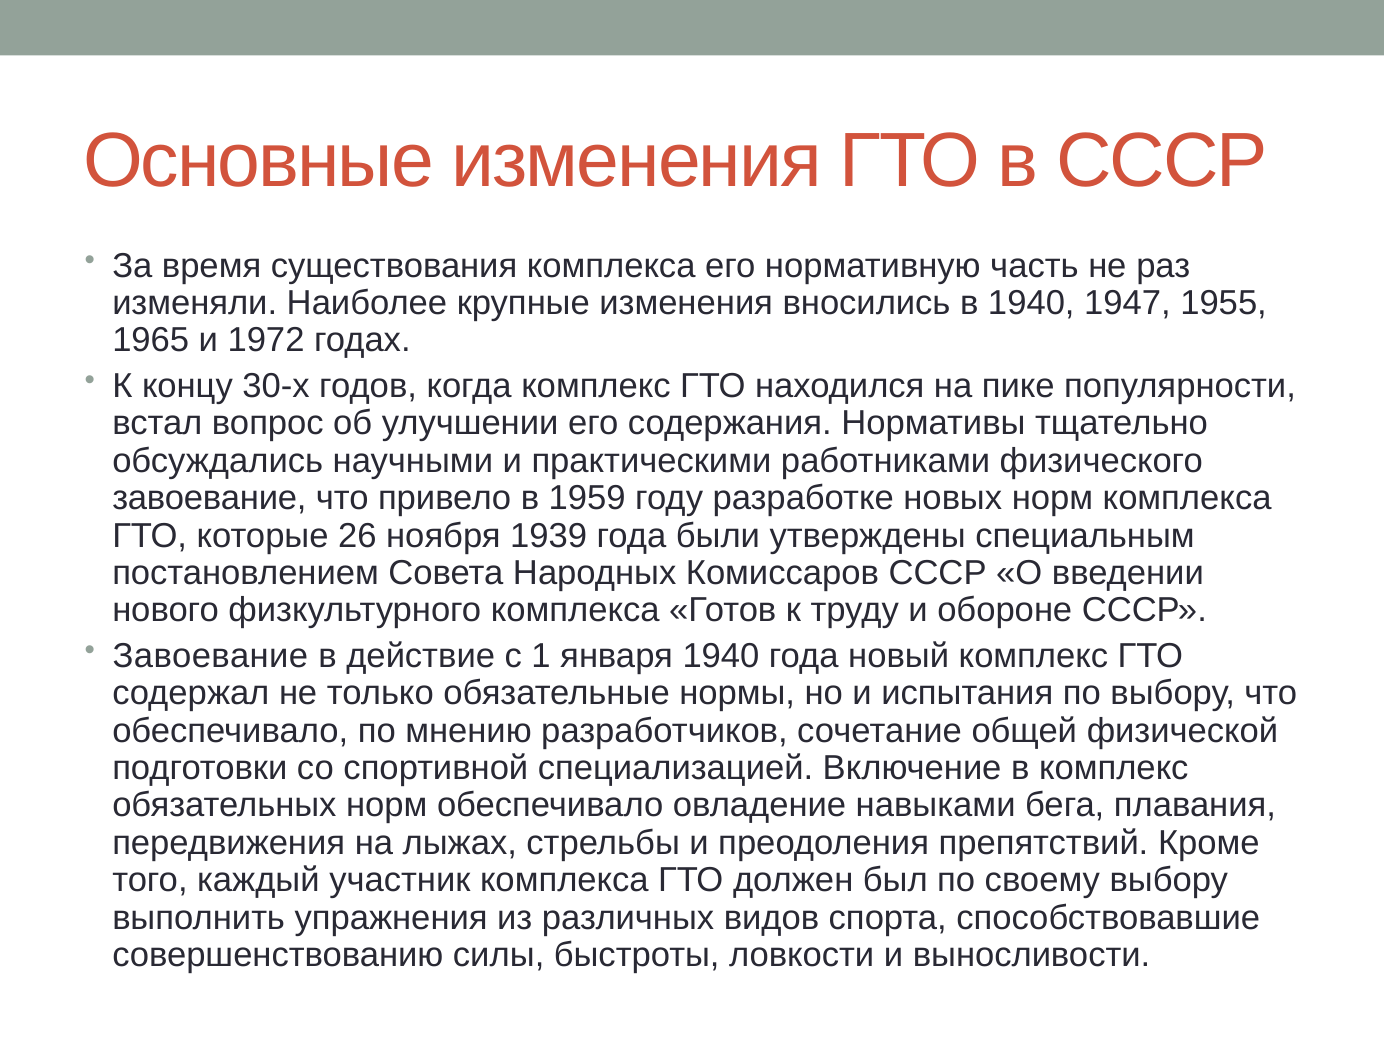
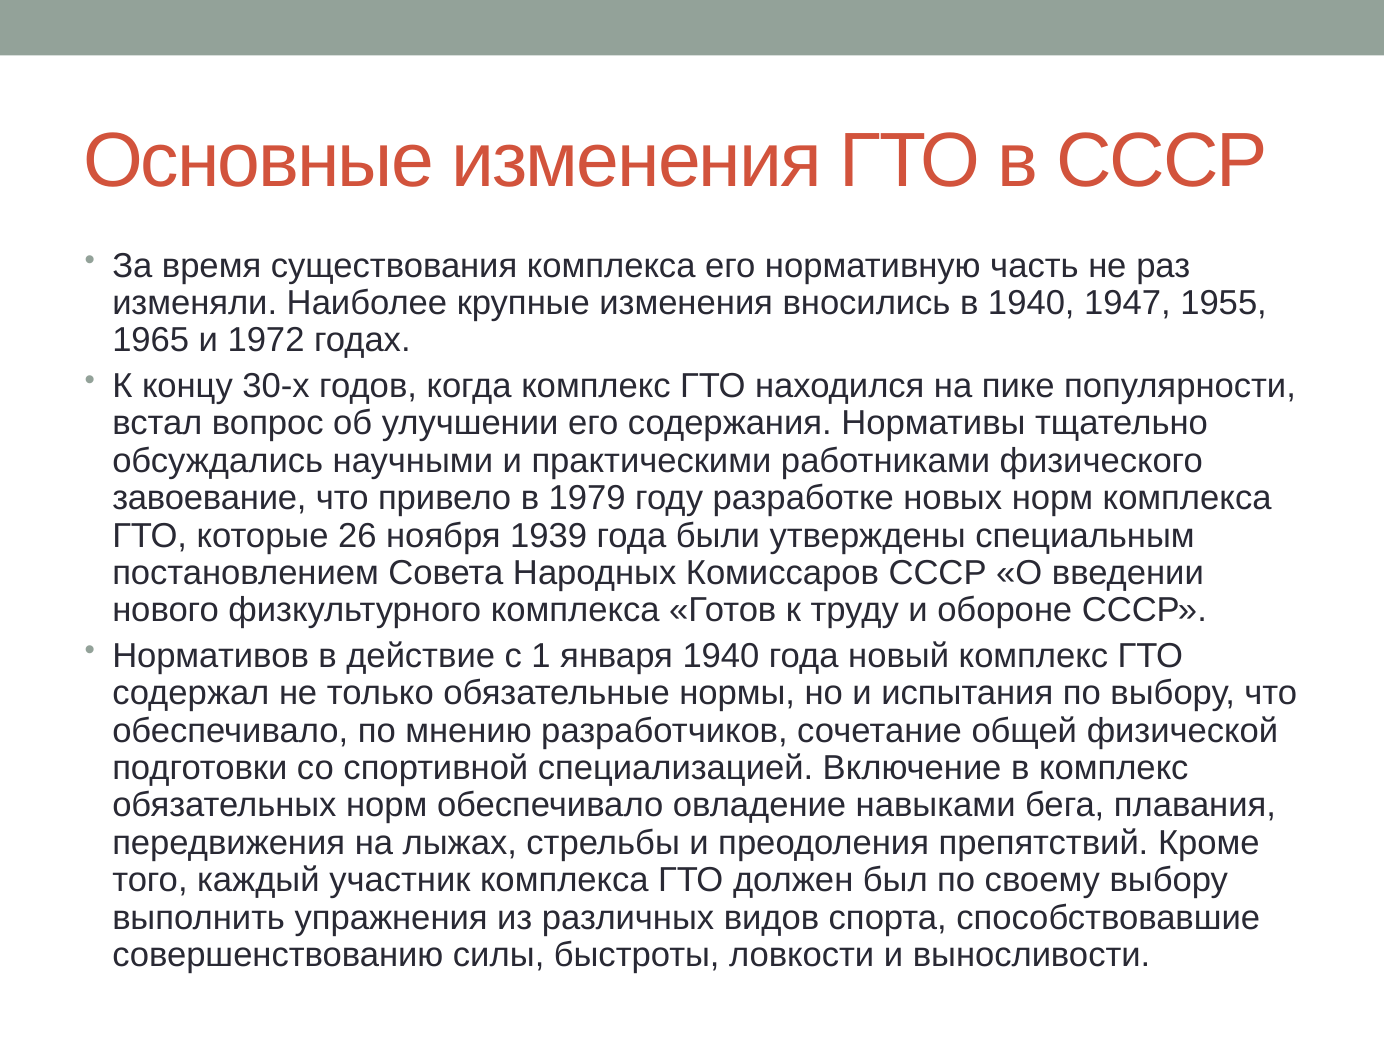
1959: 1959 -> 1979
Завоевание at (210, 656): Завоевание -> Нормативов
